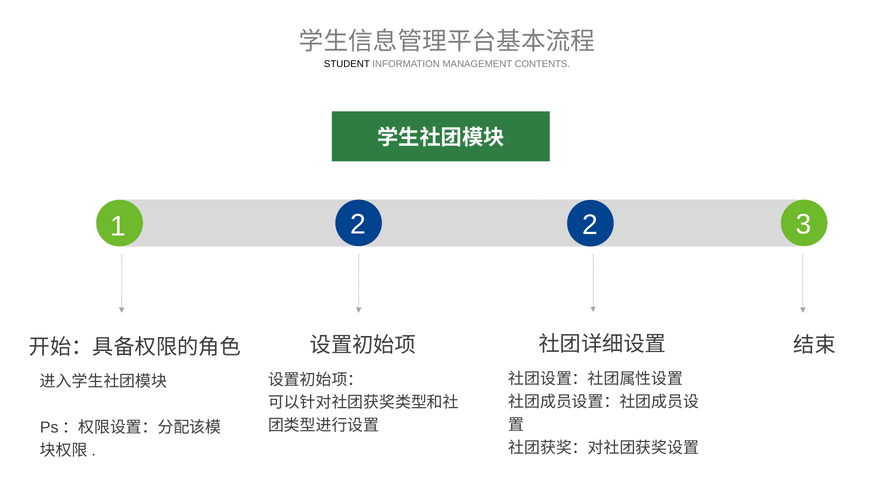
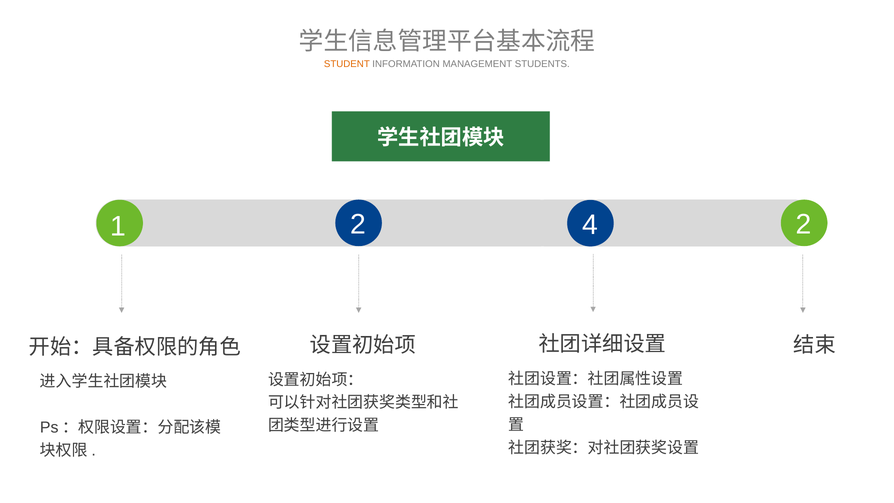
STUDENT colour: black -> orange
CONTENTS: CONTENTS -> STUDENTS
2 2: 2 -> 4
1 3: 3 -> 2
